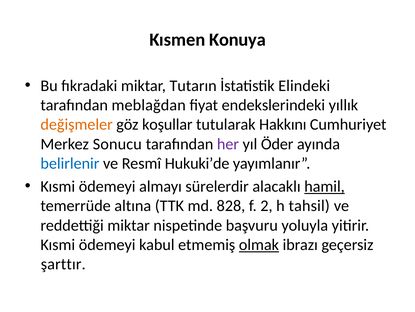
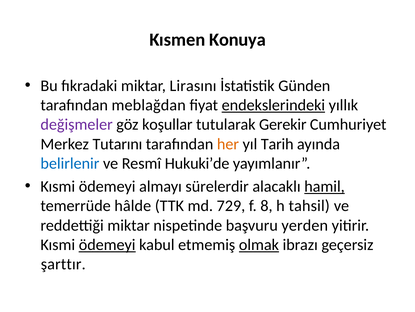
Tutarın: Tutarın -> Lirasını
Elindeki: Elindeki -> Günden
endekslerindeki underline: none -> present
değişmeler colour: orange -> purple
Hakkını: Hakkını -> Gerekir
Sonucu: Sonucu -> Tutarını
her colour: purple -> orange
Öder: Öder -> Tarih
altına: altına -> hâlde
828: 828 -> 729
2: 2 -> 8
yoluyla: yoluyla -> yerden
ödemeyi at (107, 244) underline: none -> present
